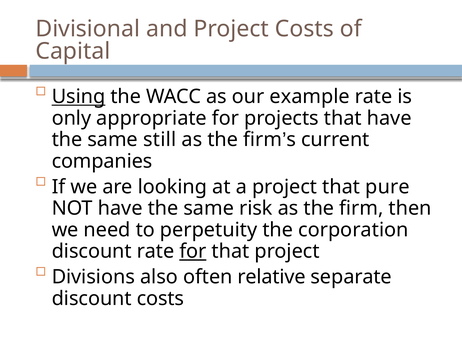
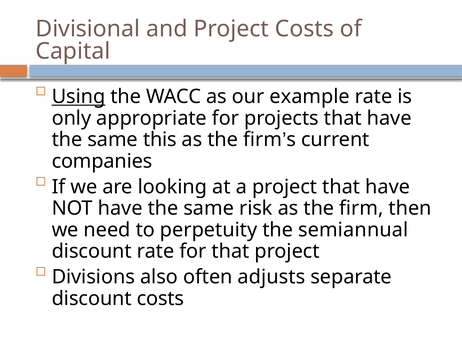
still: still -> this
project that pure: pure -> have
corporation: corporation -> semiannual
for at (193, 251) underline: present -> none
relative: relative -> adjusts
